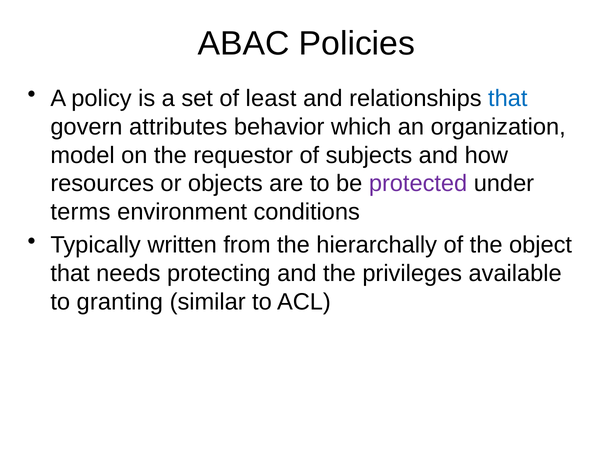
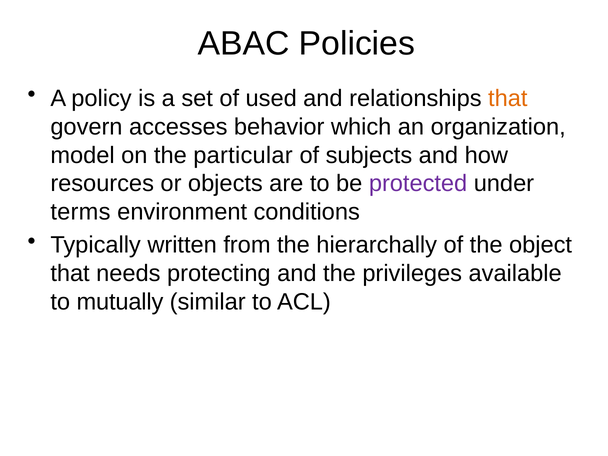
least: least -> used
that at (508, 98) colour: blue -> orange
attributes: attributes -> accesses
requestor: requestor -> particular
granting: granting -> mutually
